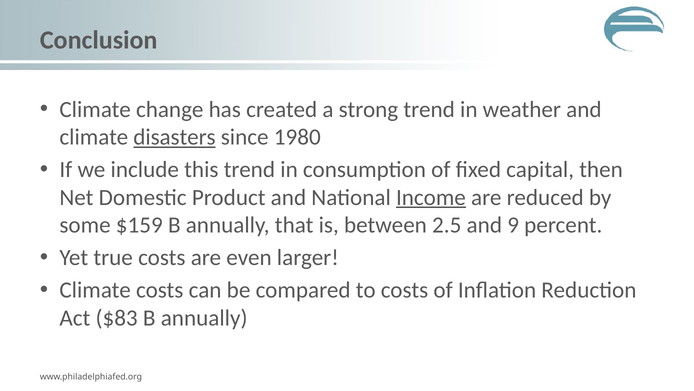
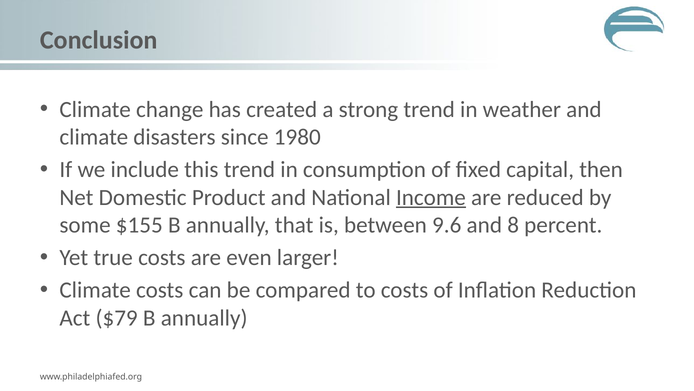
disasters underline: present -> none
$159: $159 -> $155
2.5: 2.5 -> 9.6
9: 9 -> 8
$83: $83 -> $79
